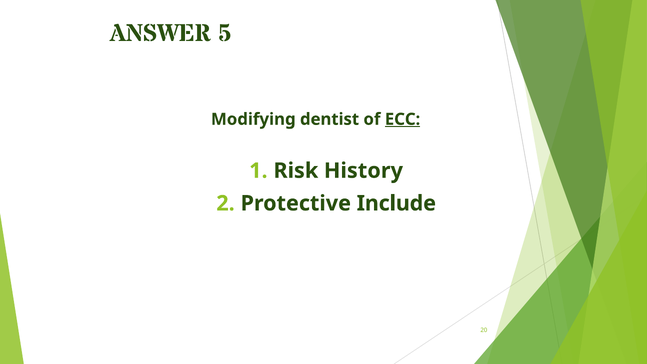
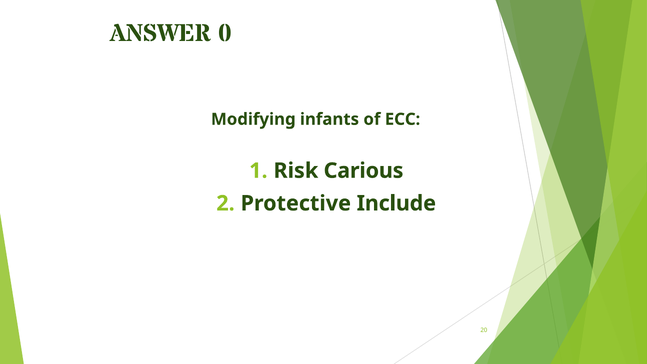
5: 5 -> 0
dentist: dentist -> infants
ECC underline: present -> none
History: History -> Carious
